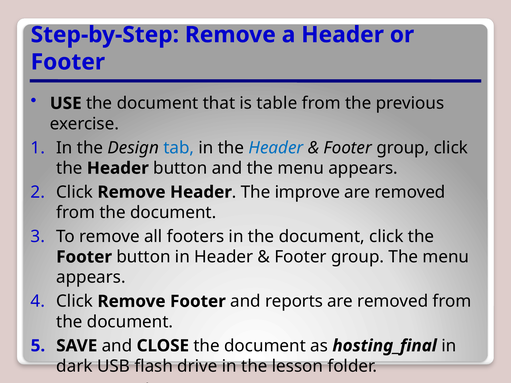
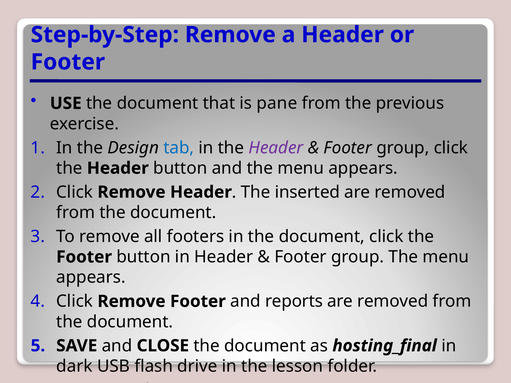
table: table -> pane
Header at (276, 148) colour: blue -> purple
improve: improve -> inserted
